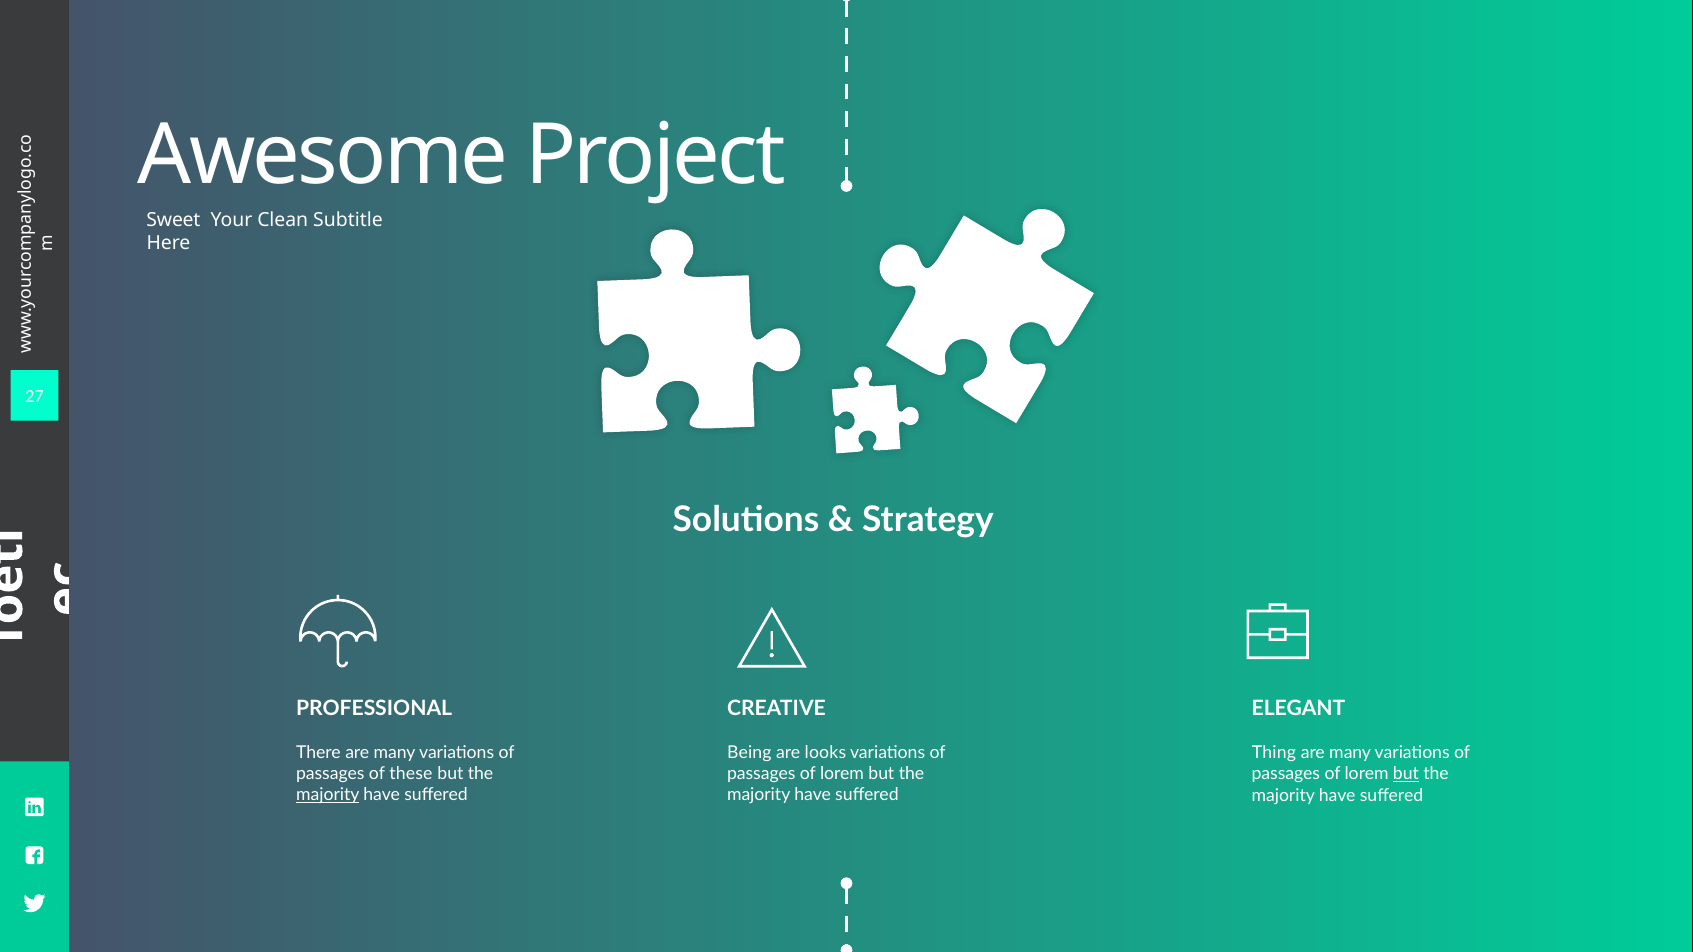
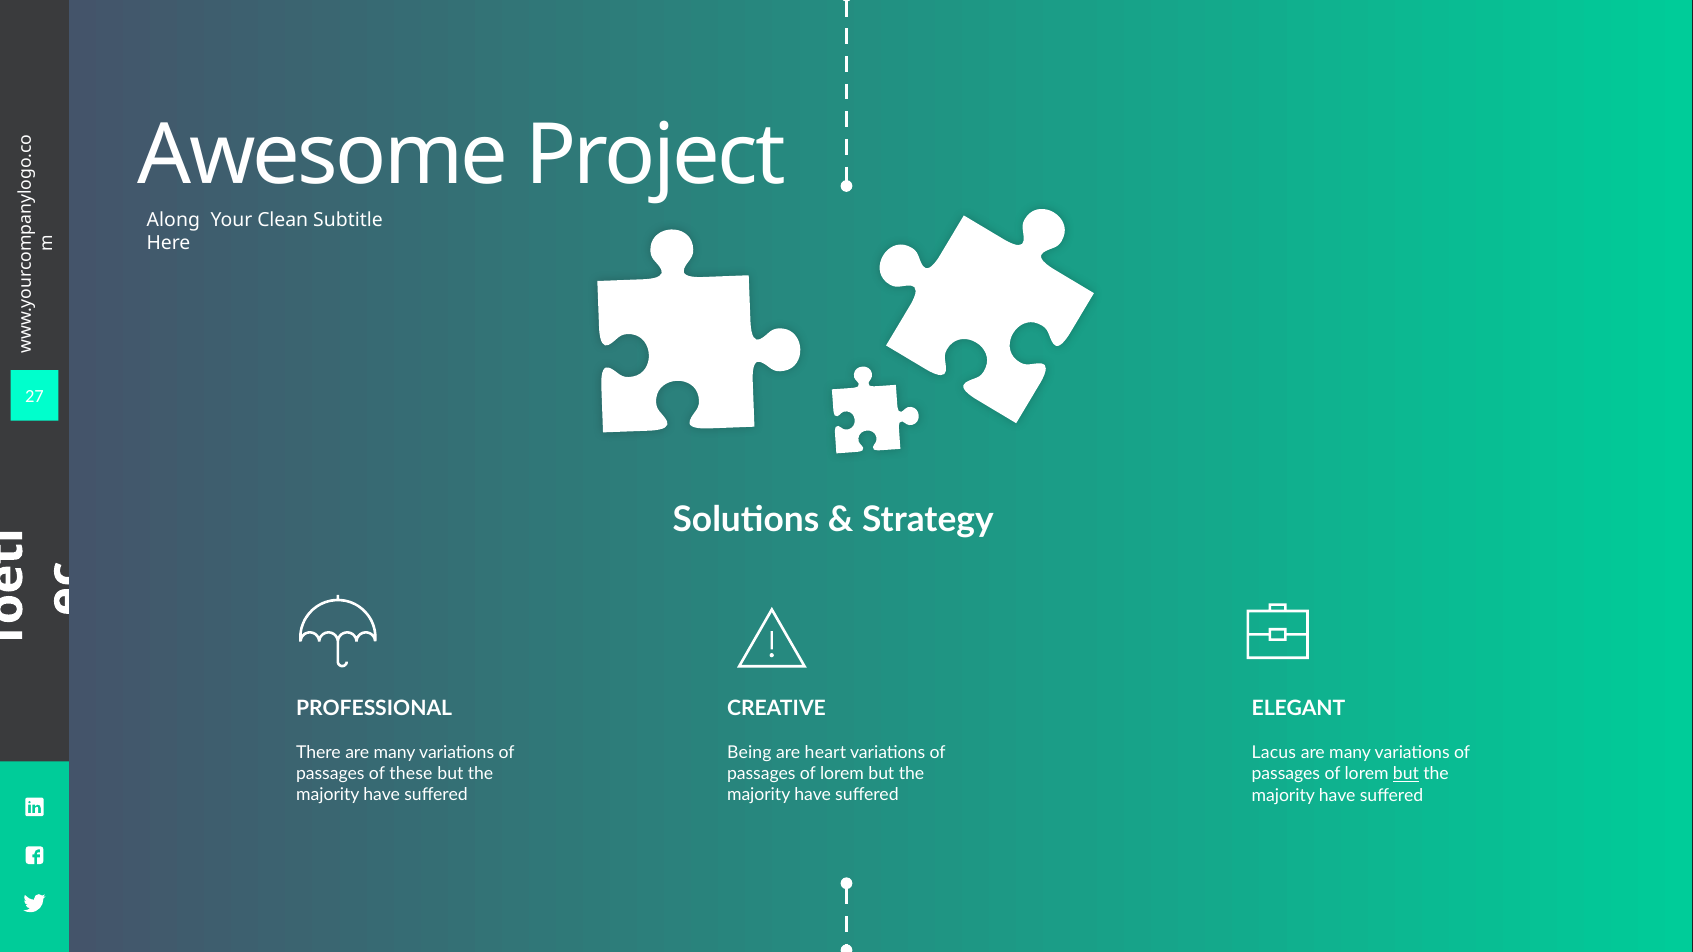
Sweet: Sweet -> Along
looks: looks -> heart
Thing: Thing -> Lacus
majority at (328, 795) underline: present -> none
